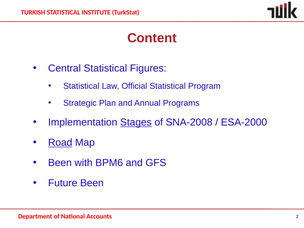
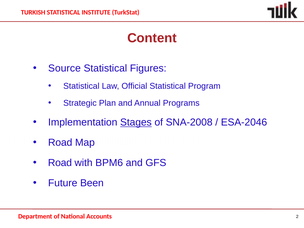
Central: Central -> Source
ESA-2000: ESA-2000 -> ESA-2046
Road at (60, 143) underline: present -> none
Been at (60, 163): Been -> Road
